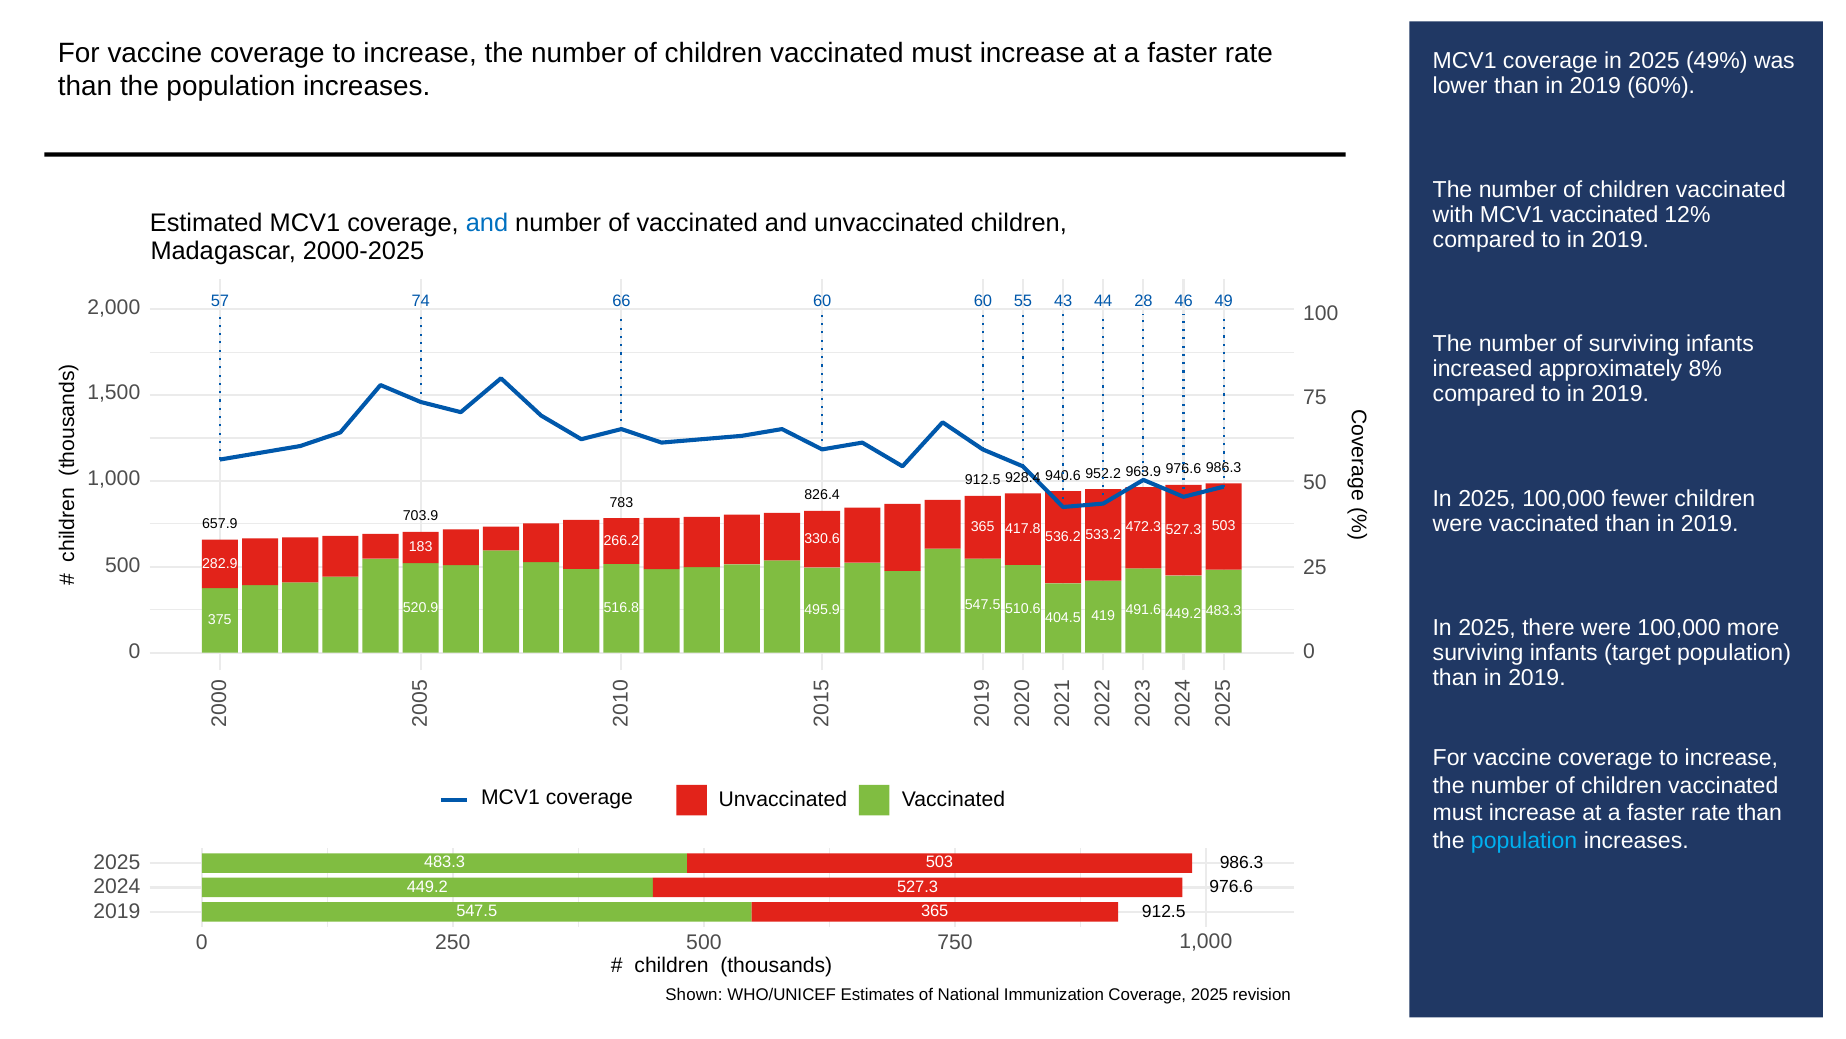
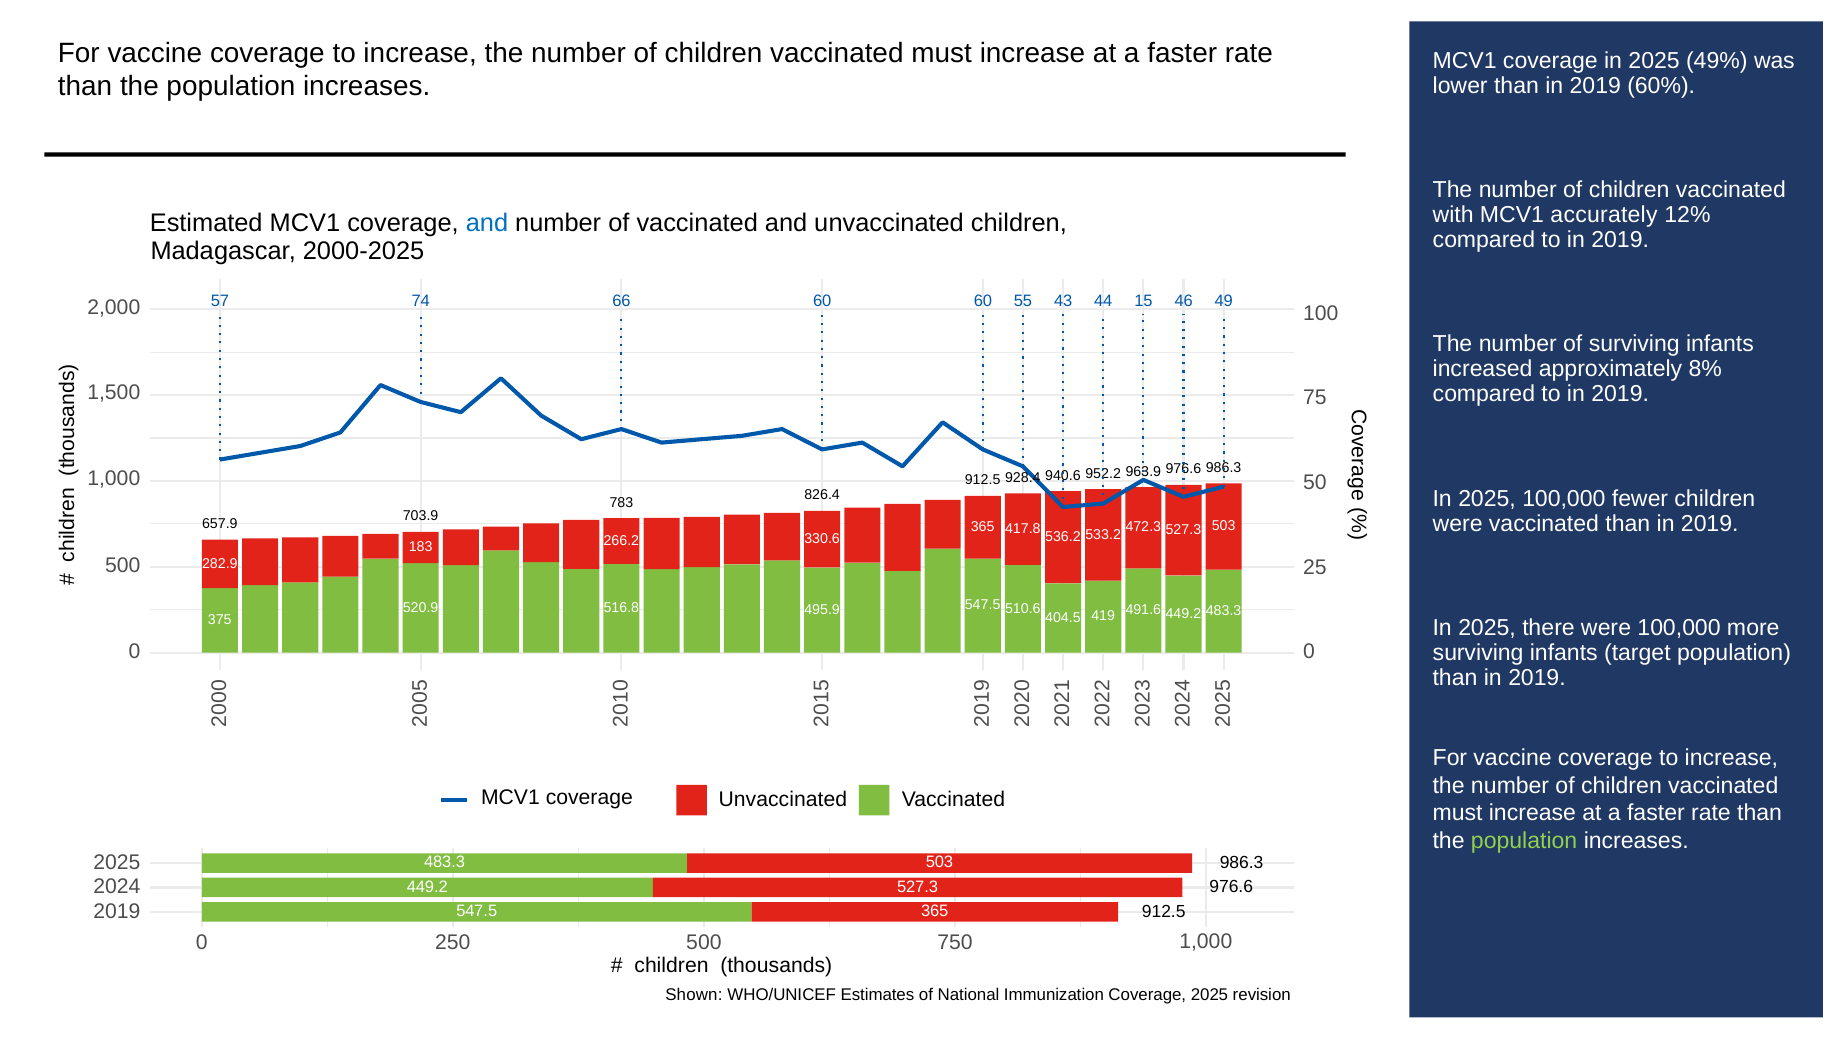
MCV1 vaccinated: vaccinated -> accurately
28: 28 -> 15
population at (1524, 841) colour: light blue -> light green
